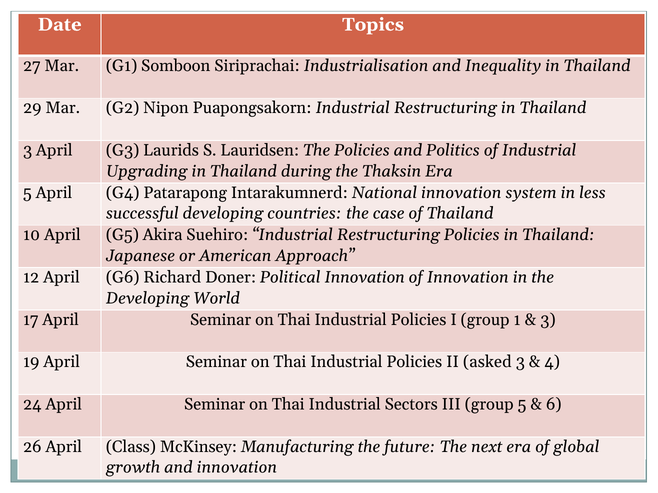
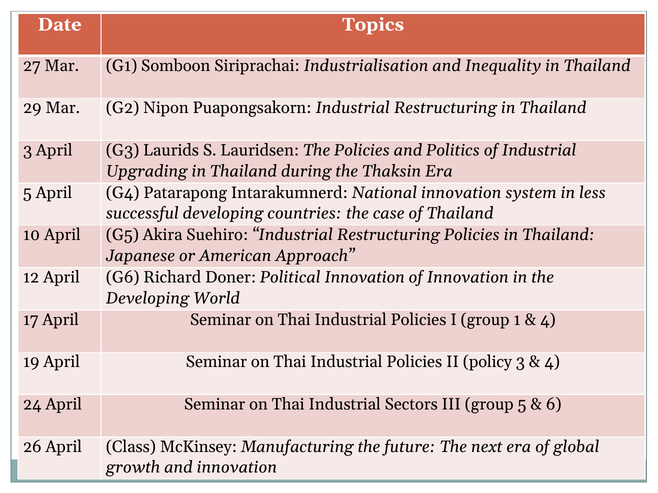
3 at (548, 320): 3 -> 4
asked: asked -> policy
